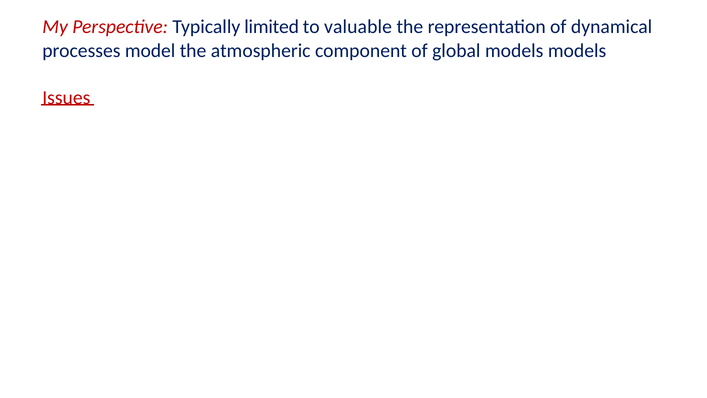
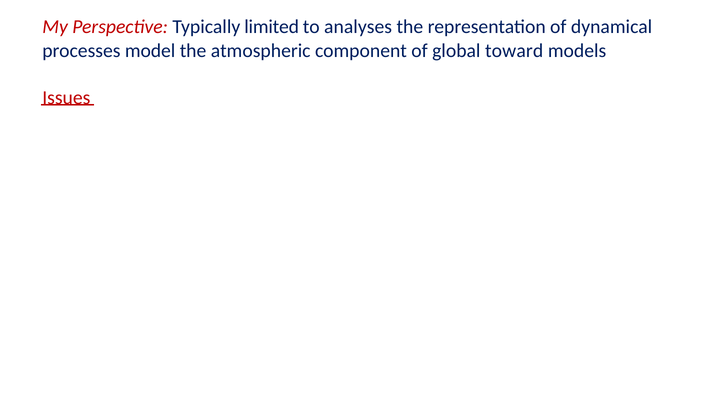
valuable: valuable -> analyses
global models: models -> toward
